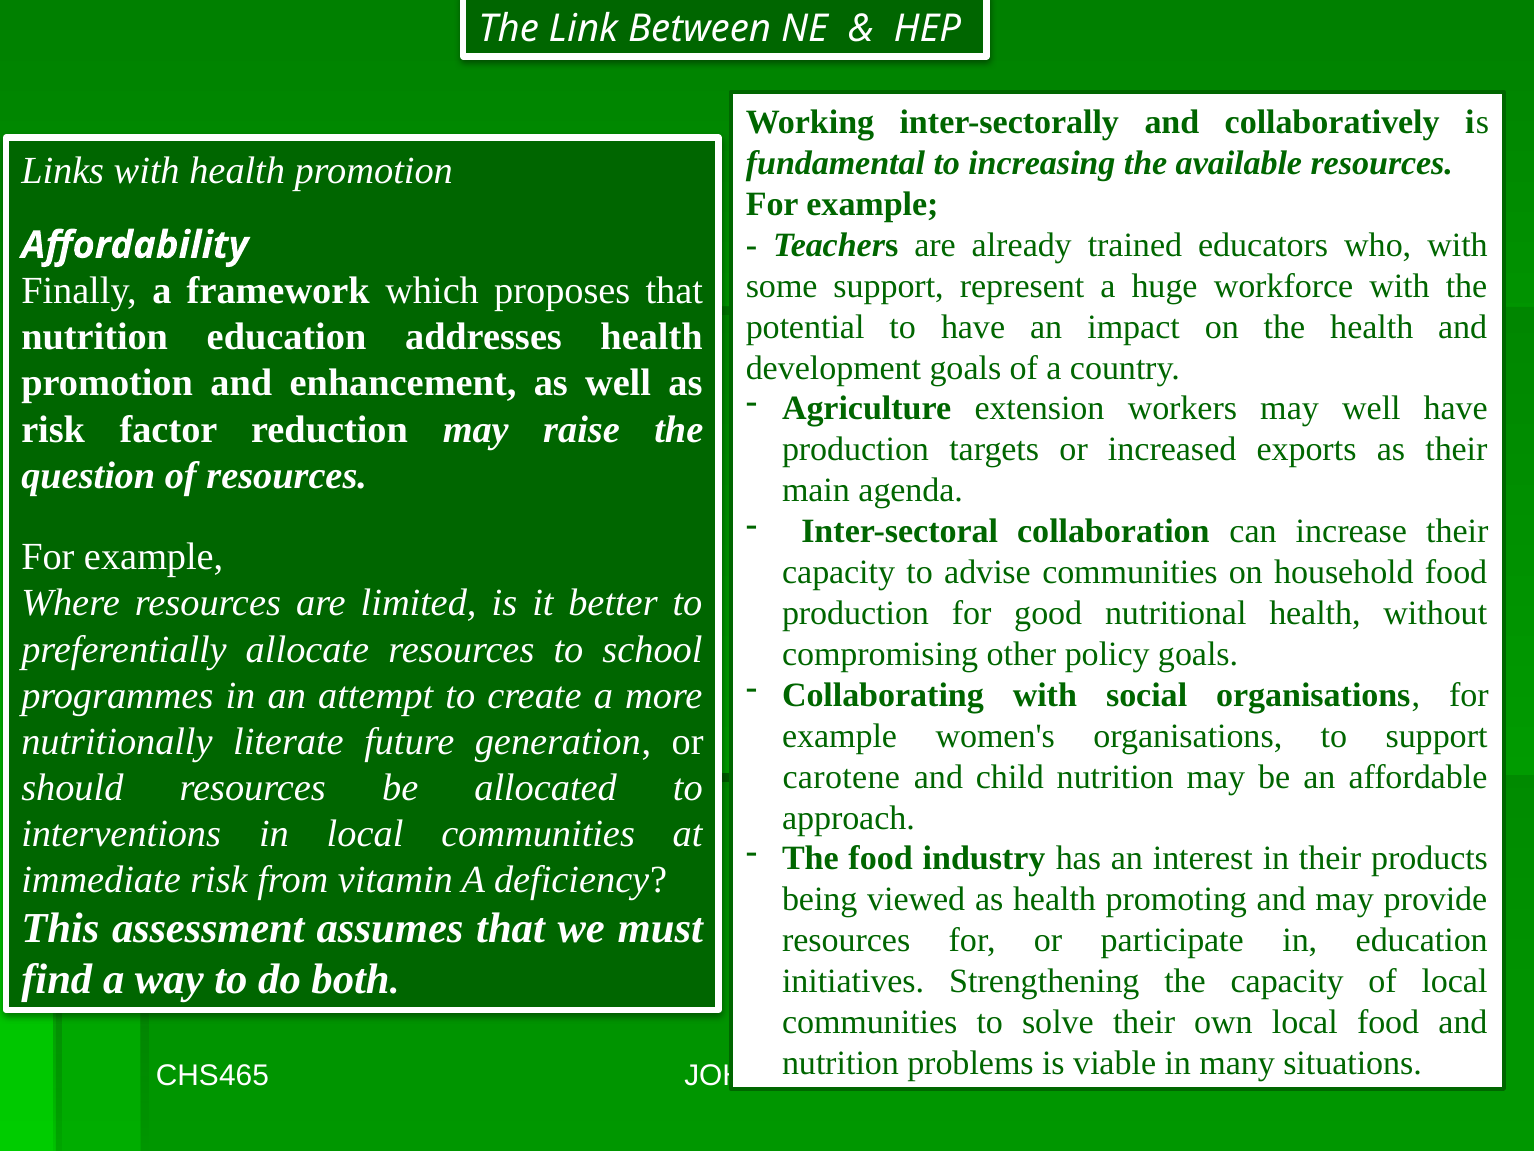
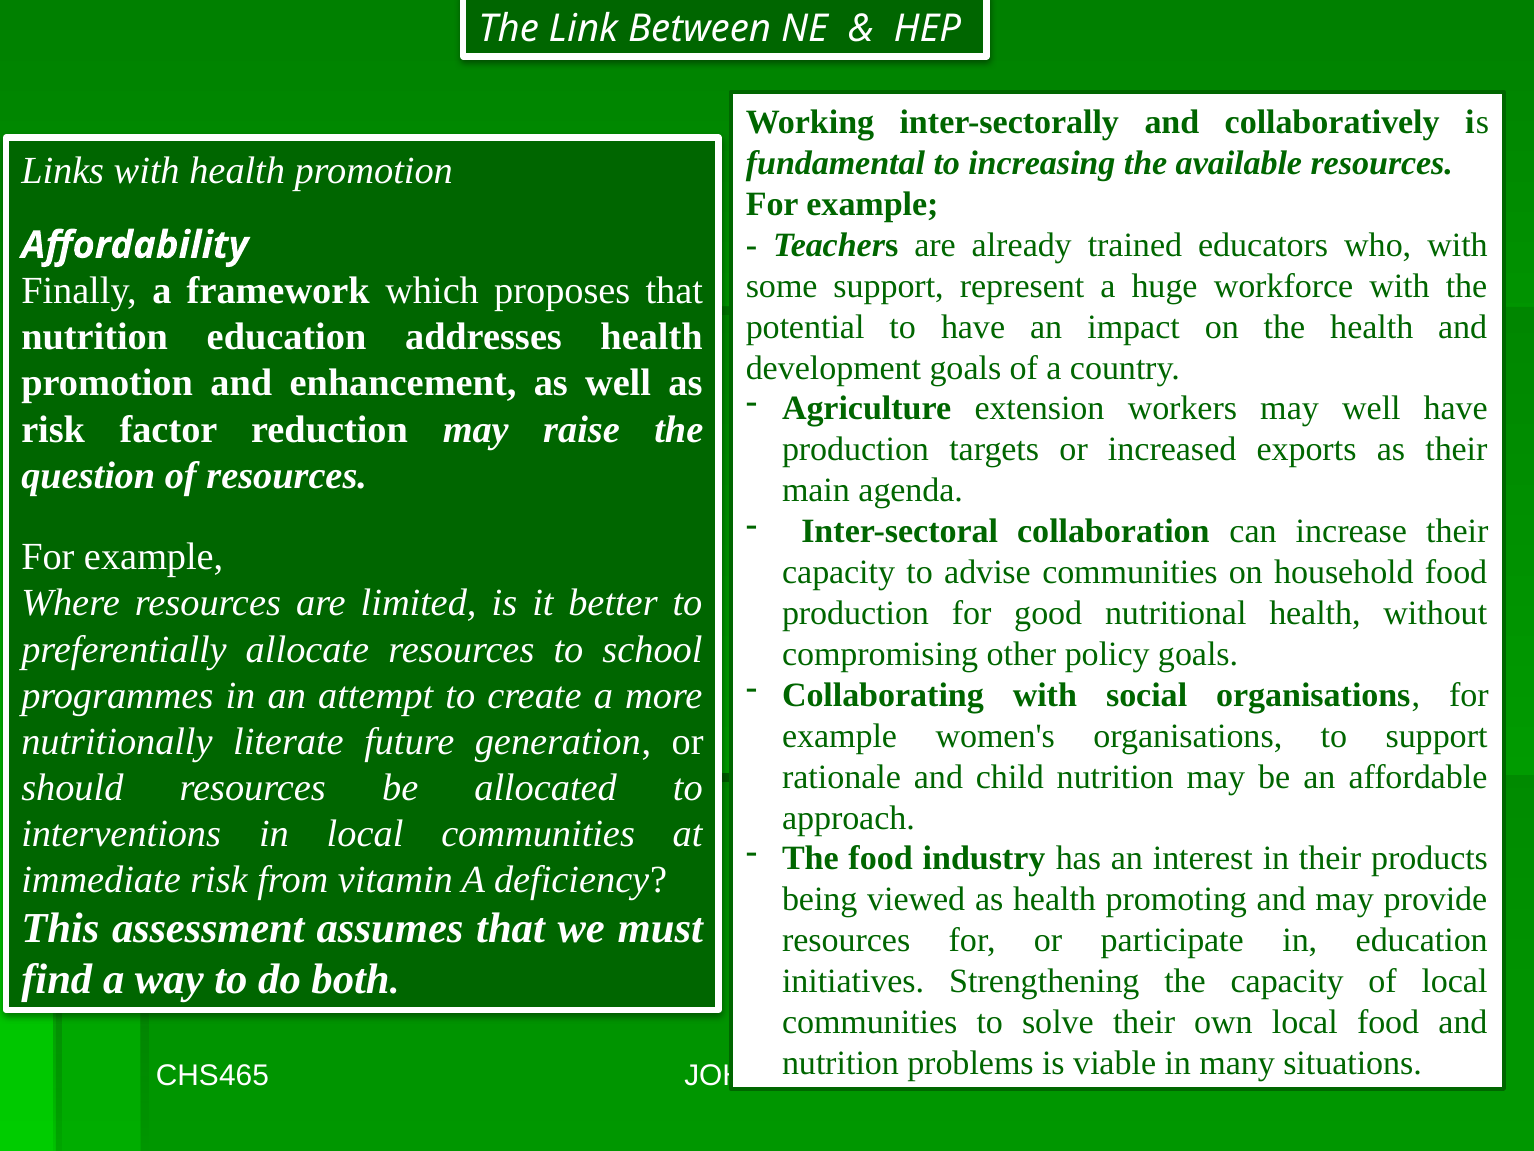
carotene: carotene -> rationale
